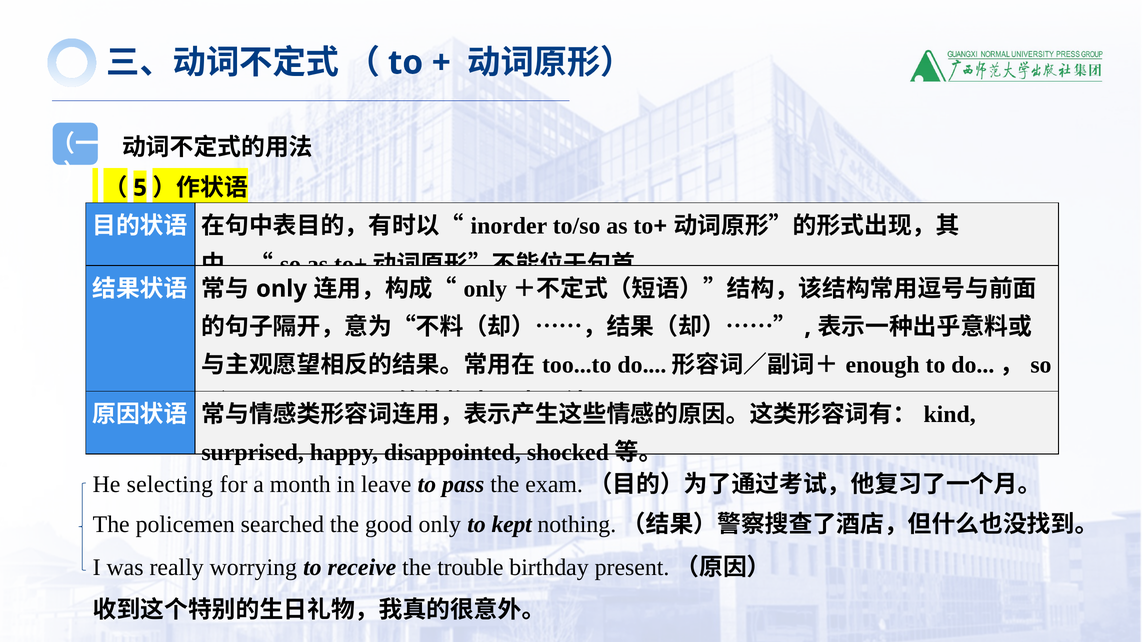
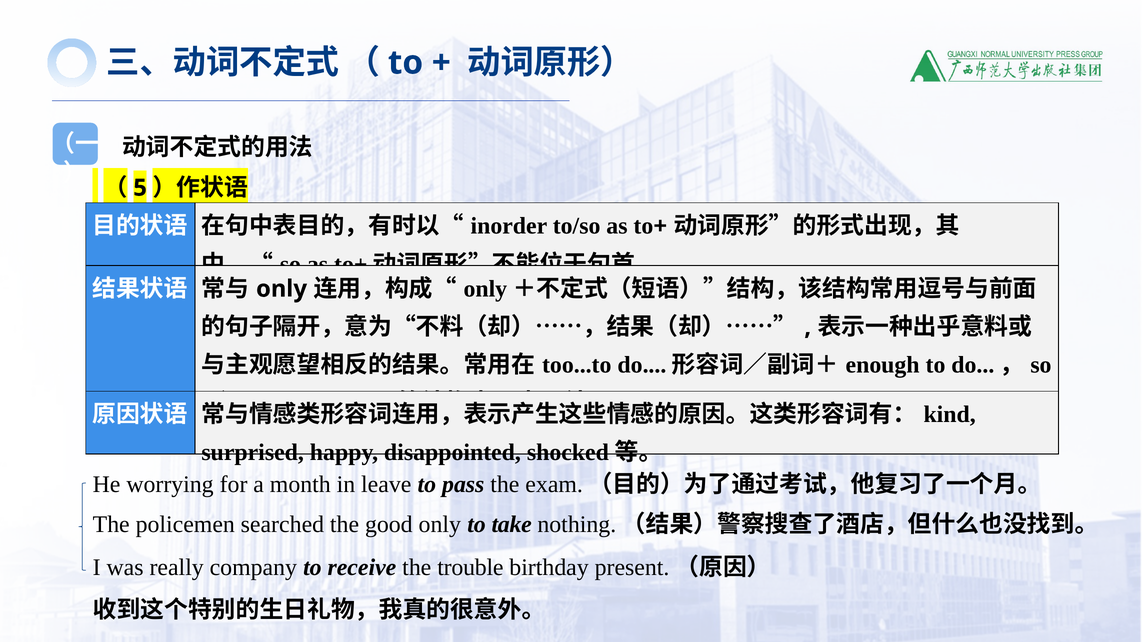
selecting: selecting -> worrying
kept: kept -> take
worrying: worrying -> company
